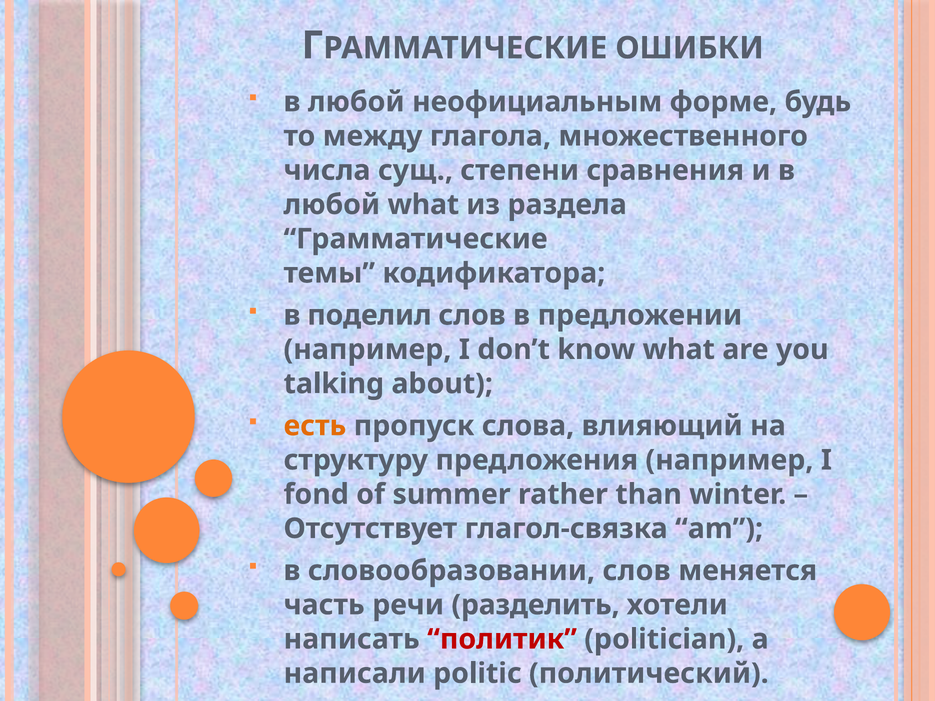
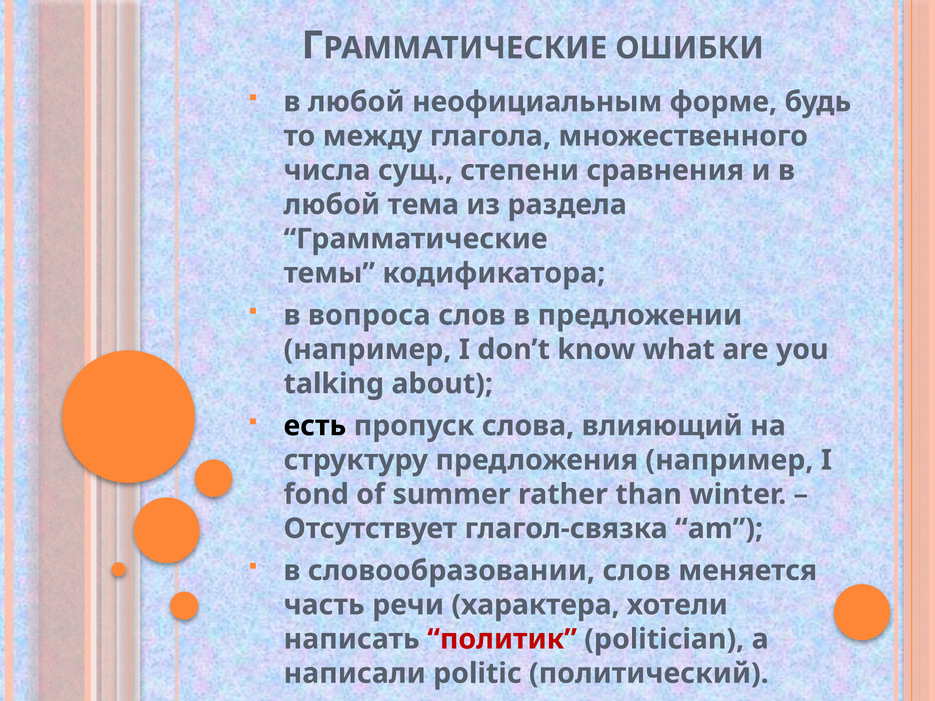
любой what: what -> тема
поделил: поделил -> вопроса
есть colour: orange -> black
разделить: разделить -> характера
